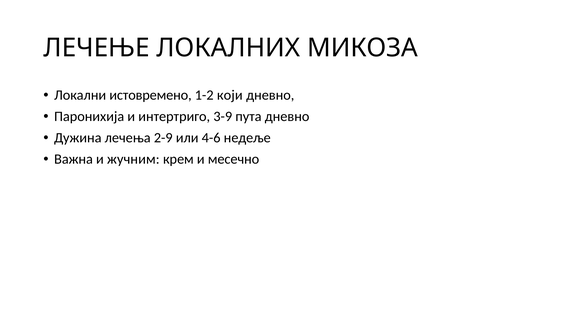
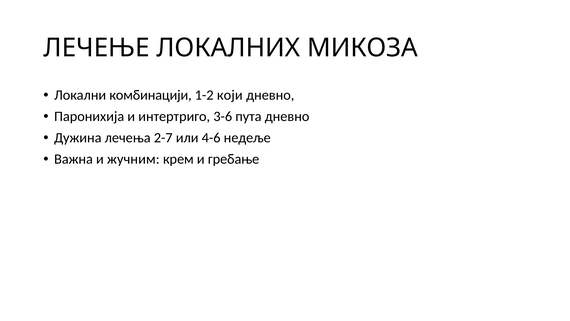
истовремено: истовремено -> комбинацији
3-9: 3-9 -> 3-6
2-9: 2-9 -> 2-7
месечно: месечно -> грeбaњe
